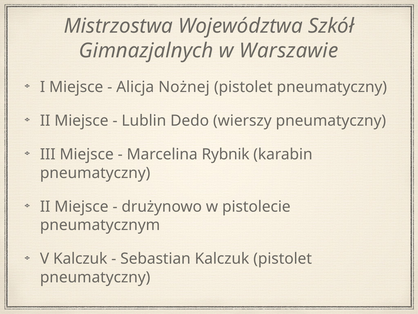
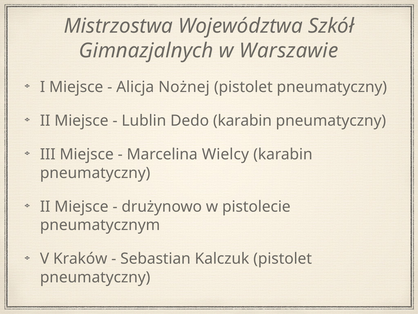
Dedo wierszy: wierszy -> karabin
Rybnik: Rybnik -> Wielcy
V Kalczuk: Kalczuk -> Kraków
